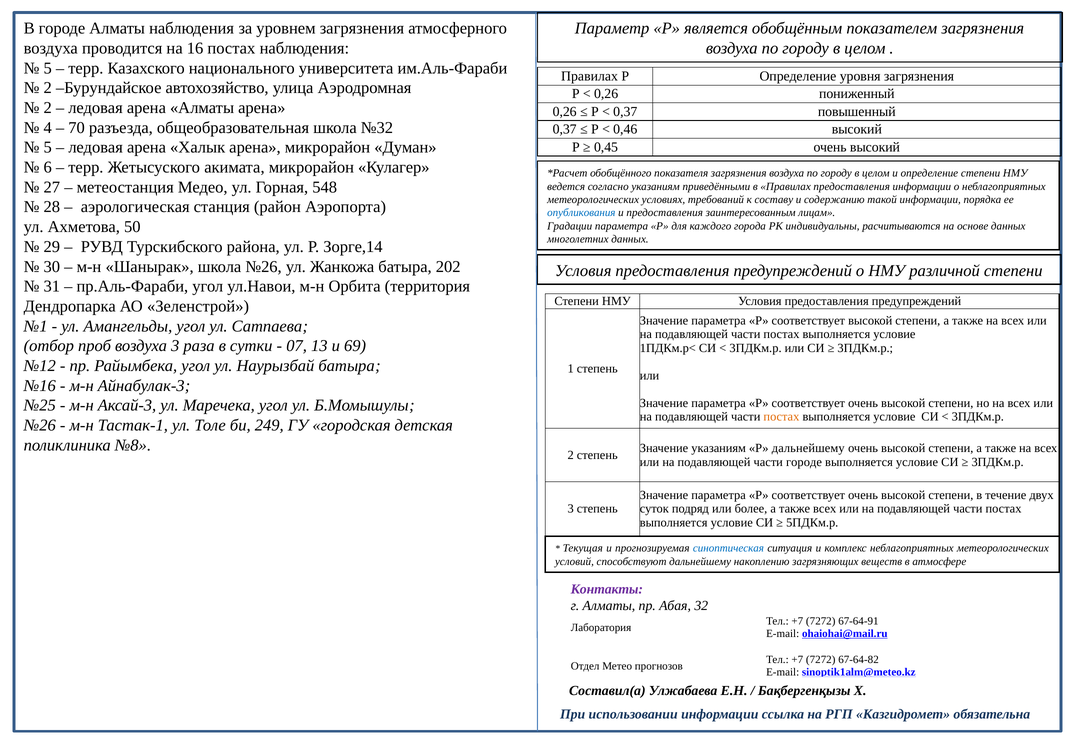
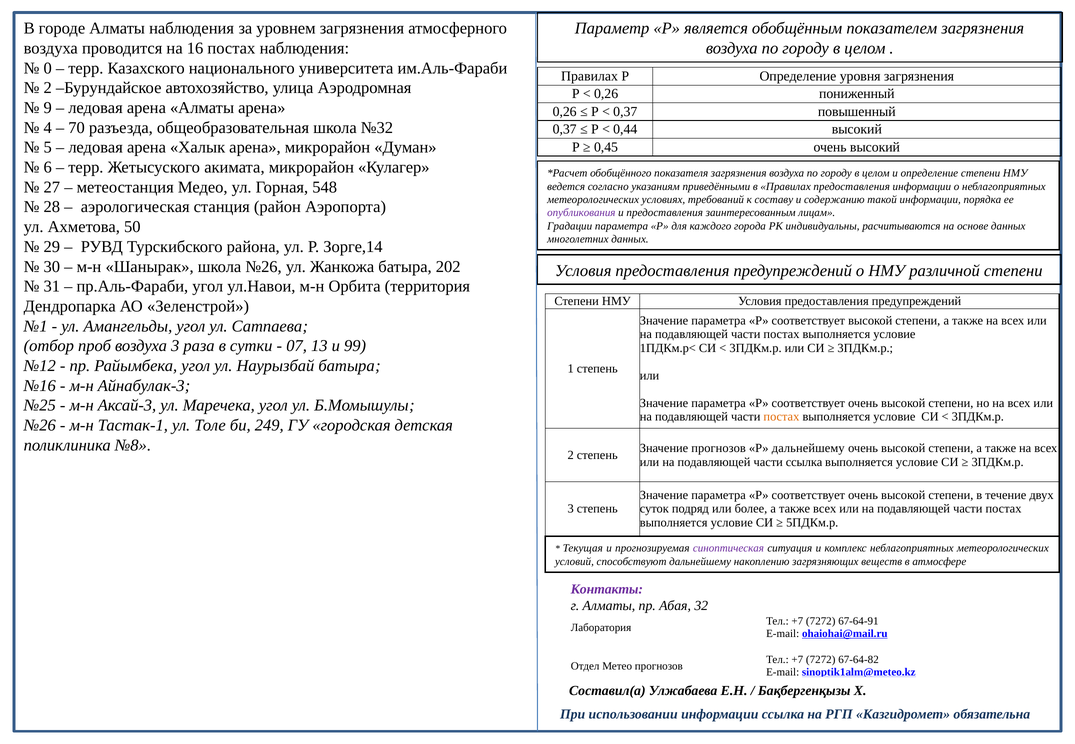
5 at (48, 68): 5 -> 0
2 at (48, 108): 2 -> 9
0,46: 0,46 -> 0,44
опубликования colour: blue -> purple
69: 69 -> 99
Значение указаниям: указаниям -> прогнозов
части городе: городе -> ссылка
синоптическая colour: blue -> purple
